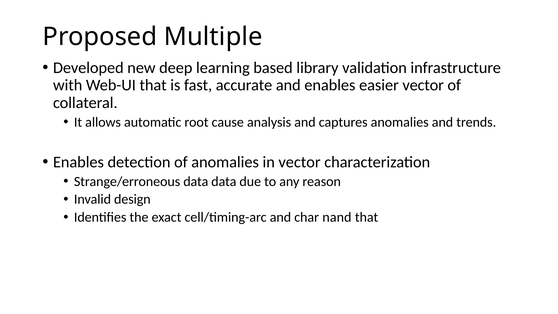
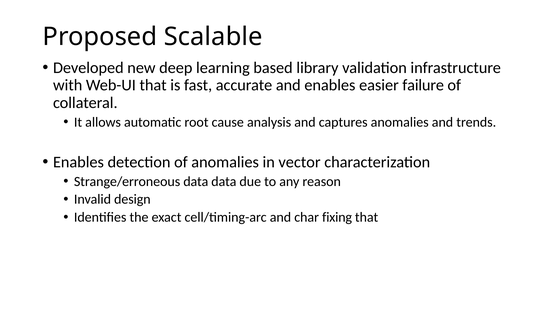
Multiple: Multiple -> Scalable
easier vector: vector -> failure
nand: nand -> fixing
